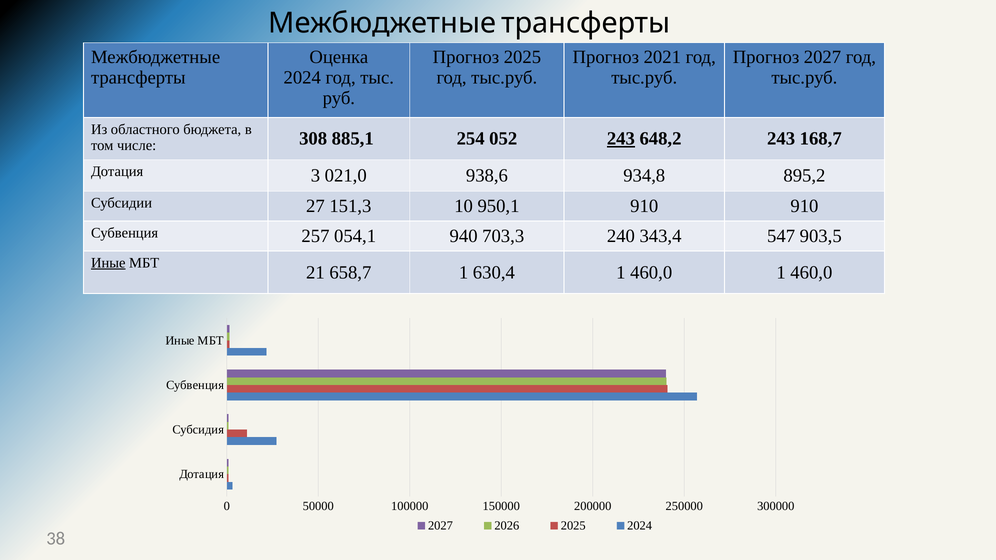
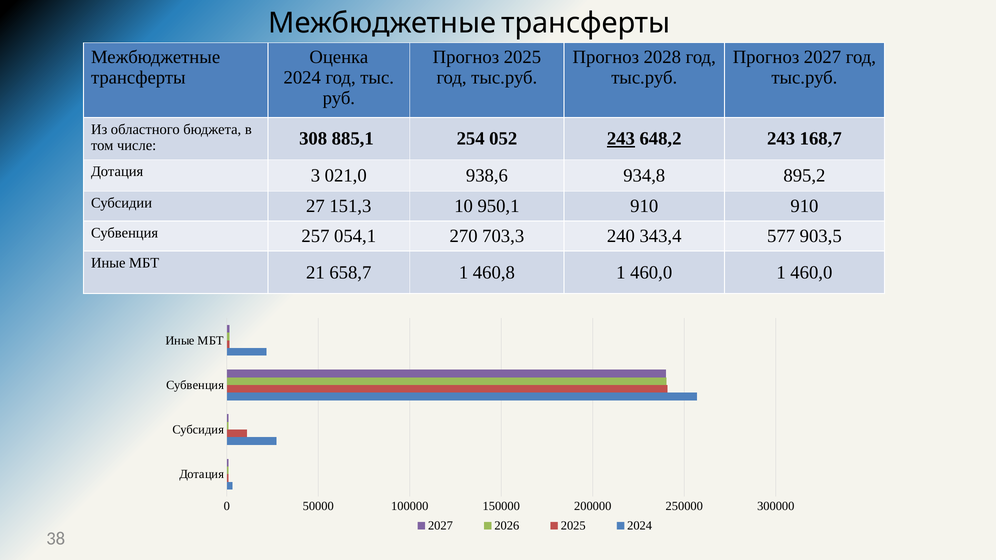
2021: 2021 -> 2028
940: 940 -> 270
547: 547 -> 577
Иные at (108, 263) underline: present -> none
630,4: 630,4 -> 460,8
